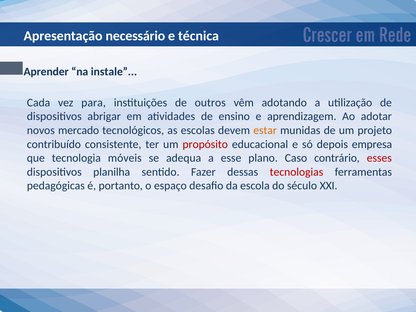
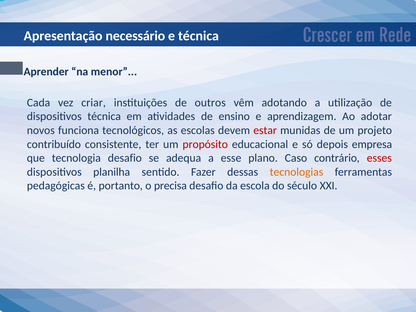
instale: instale -> menor
para: para -> criar
dispositivos abrigar: abrigar -> técnica
mercado: mercado -> funciona
estar colour: orange -> red
tecnologia móveis: móveis -> desafio
tecnologias colour: red -> orange
espaço: espaço -> precisa
